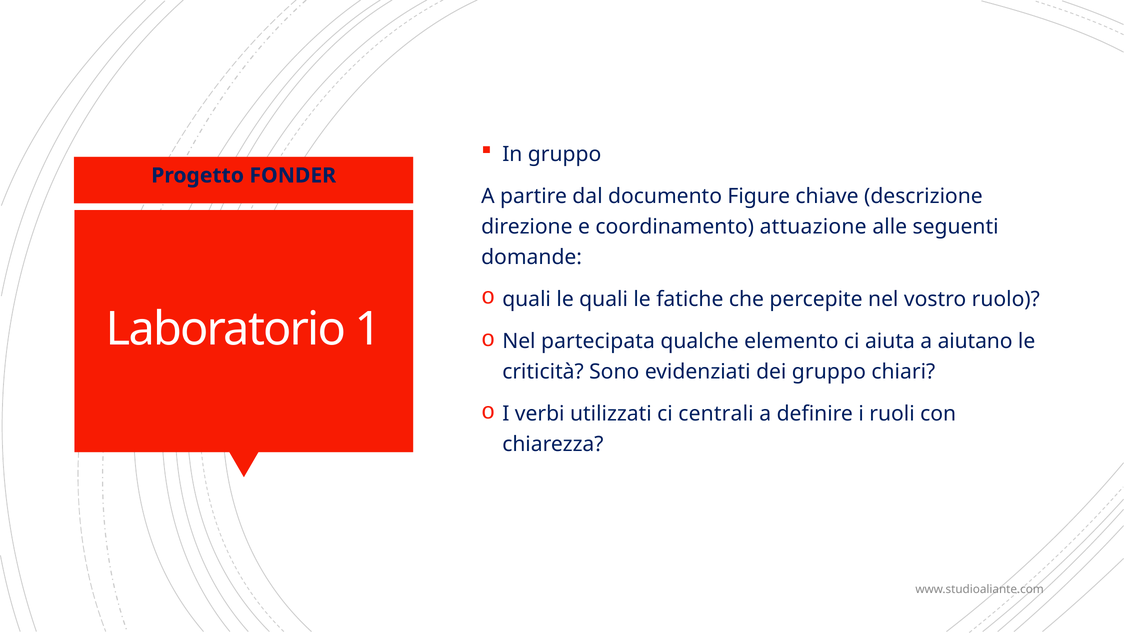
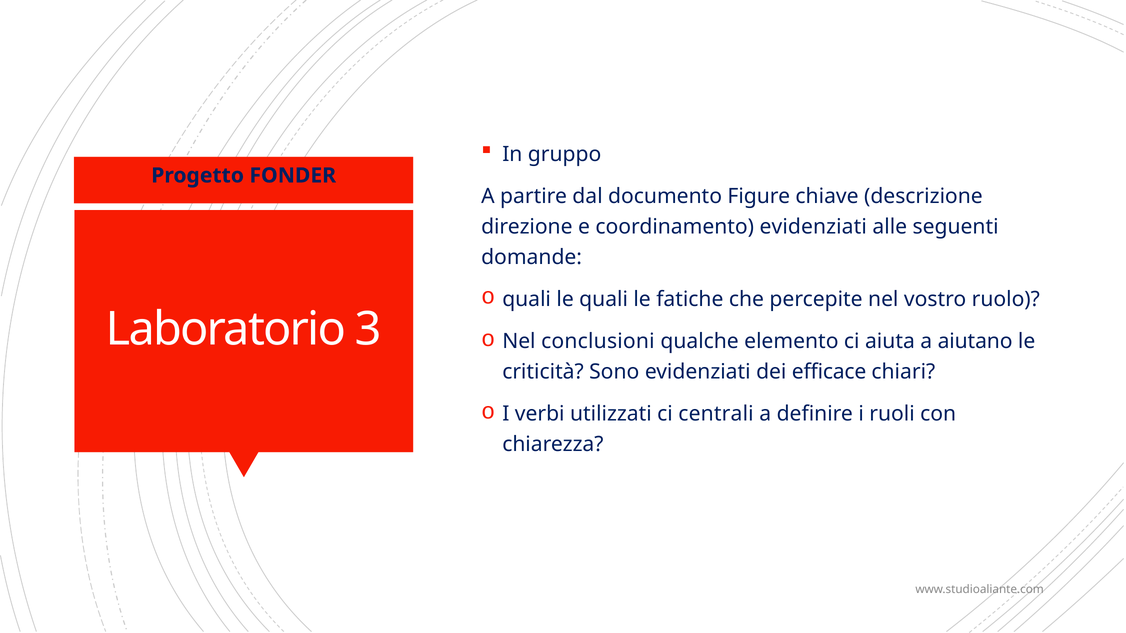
coordinamento attuazione: attuazione -> evidenziati
1: 1 -> 3
partecipata: partecipata -> conclusioni
dei gruppo: gruppo -> efficace
